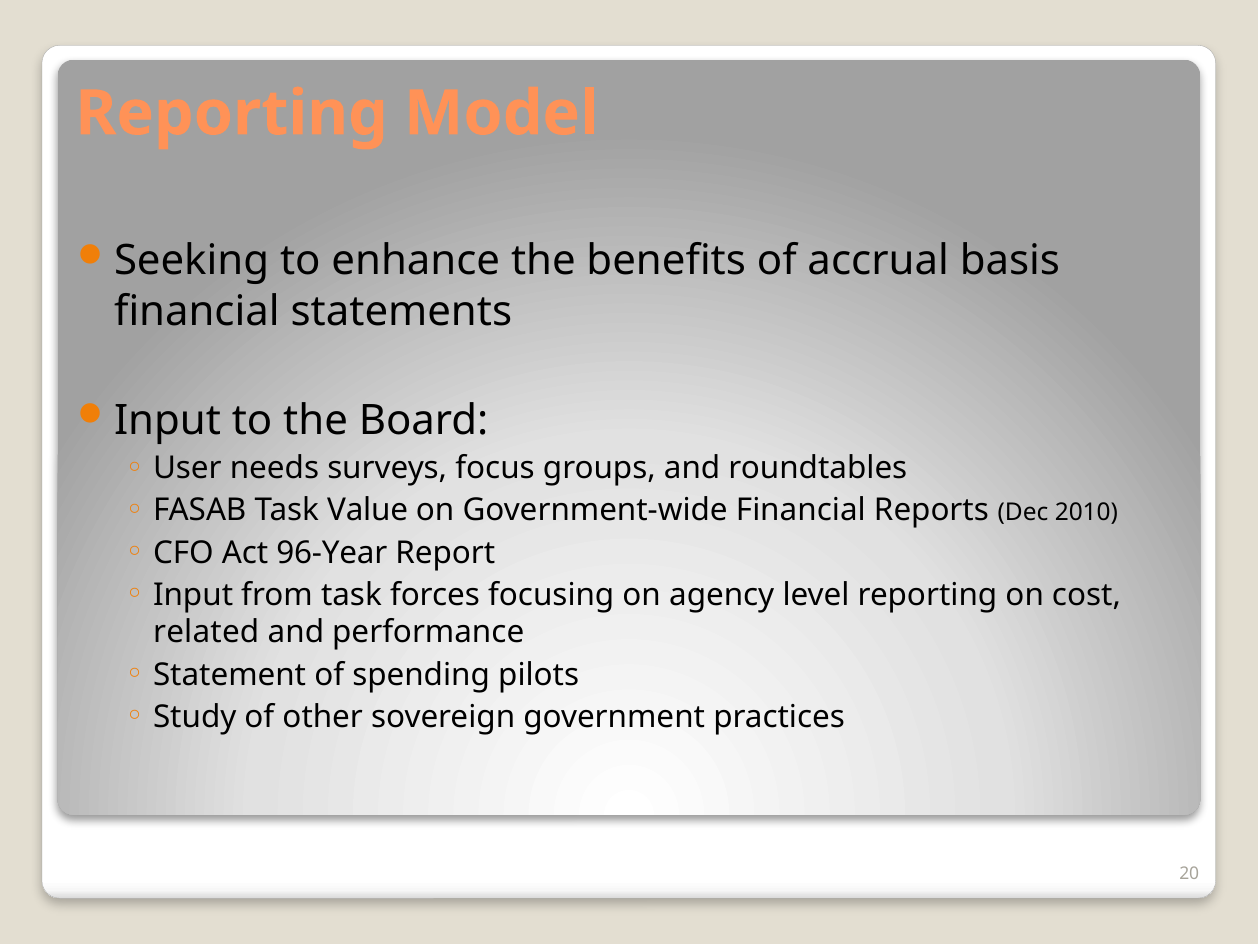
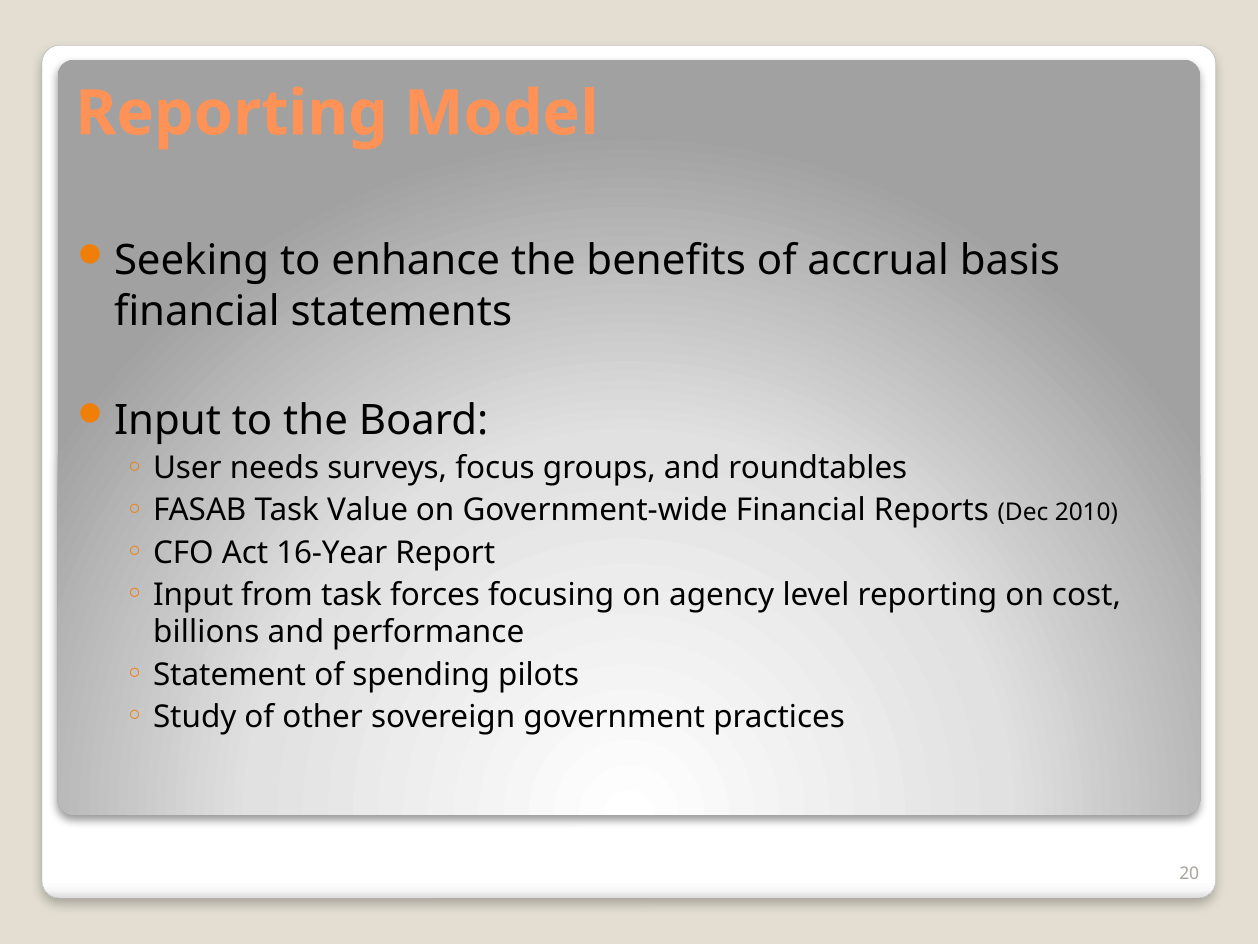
96-Year: 96-Year -> 16-Year
related: related -> billions
